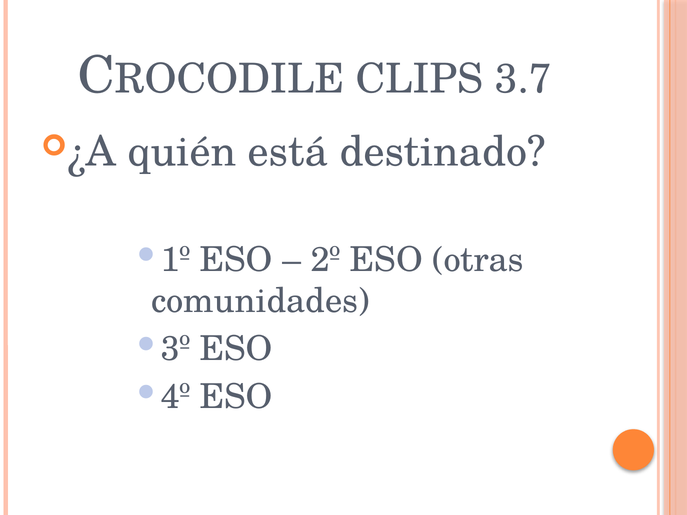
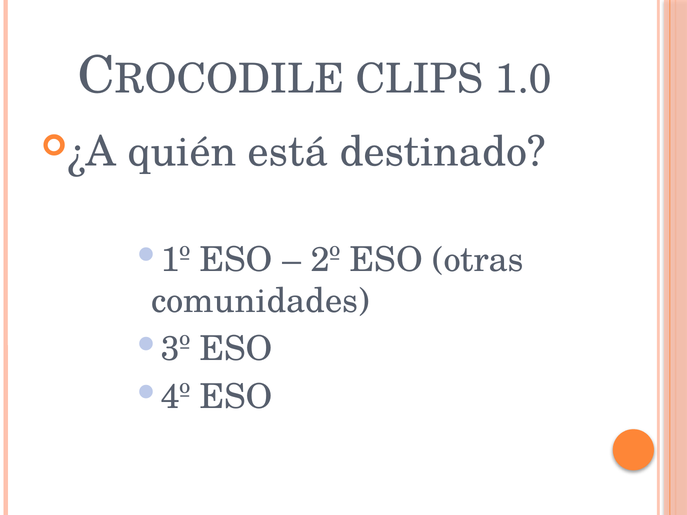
3.7: 3.7 -> 1.0
